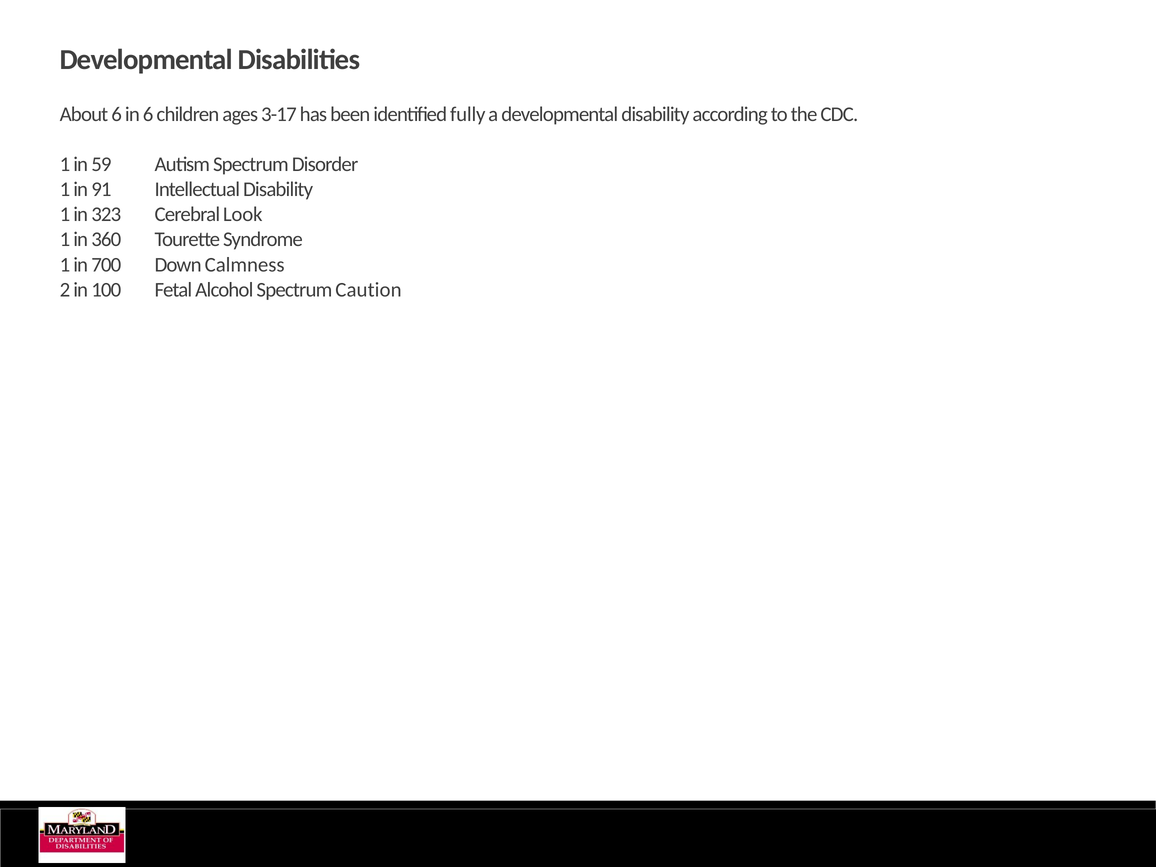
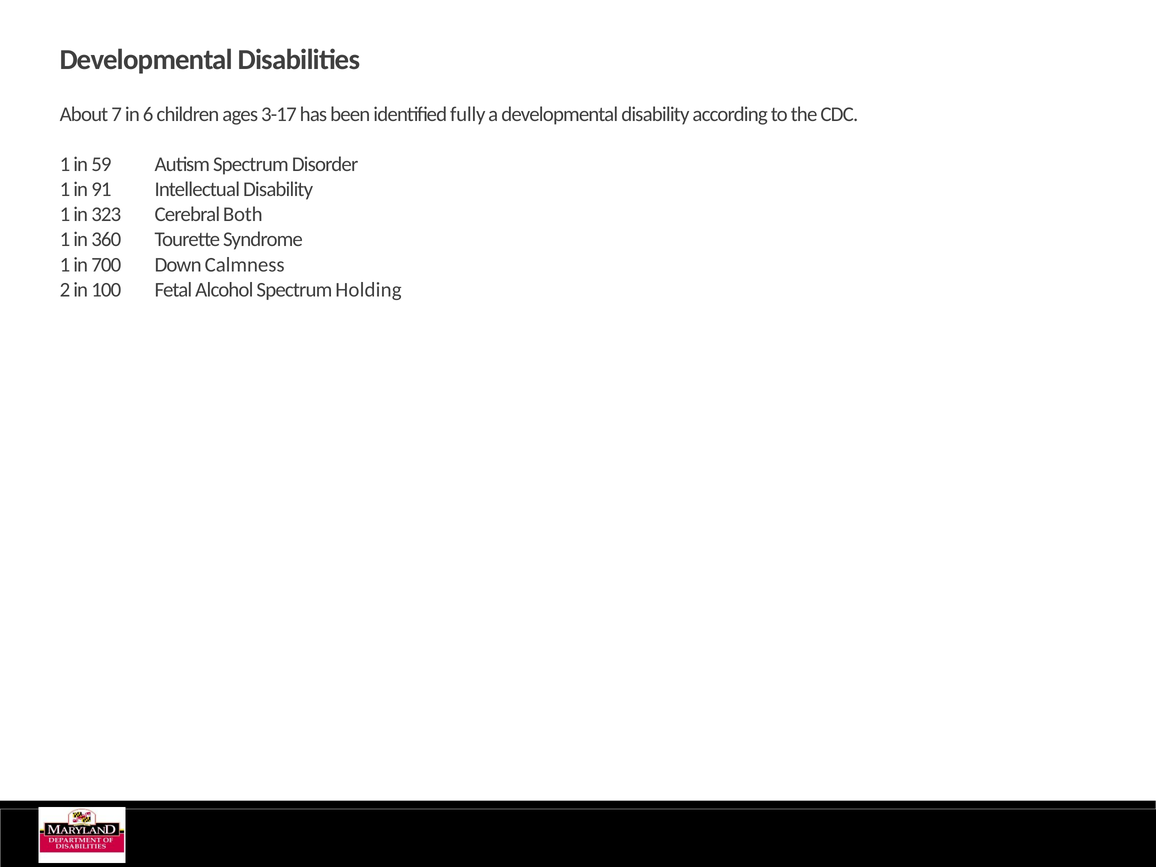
About 6: 6 -> 7
Look: Look -> Both
Caution: Caution -> Holding
